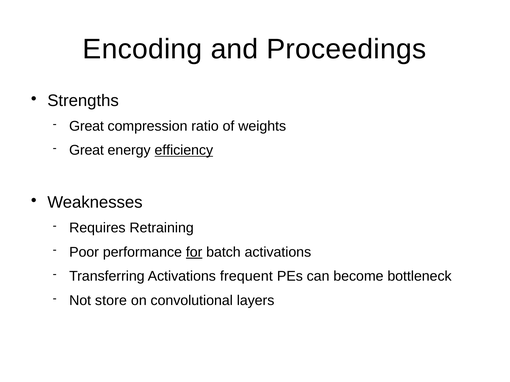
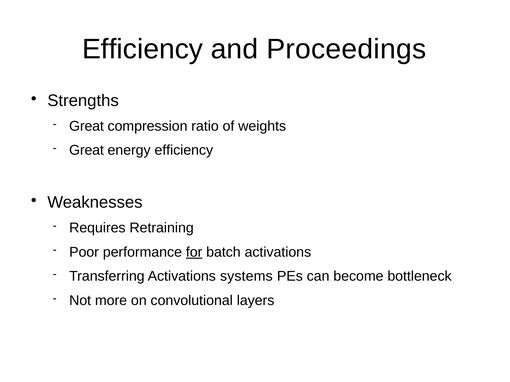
Encoding at (142, 49): Encoding -> Efficiency
efficiency at (184, 151) underline: present -> none
frequent: frequent -> systems
store: store -> more
